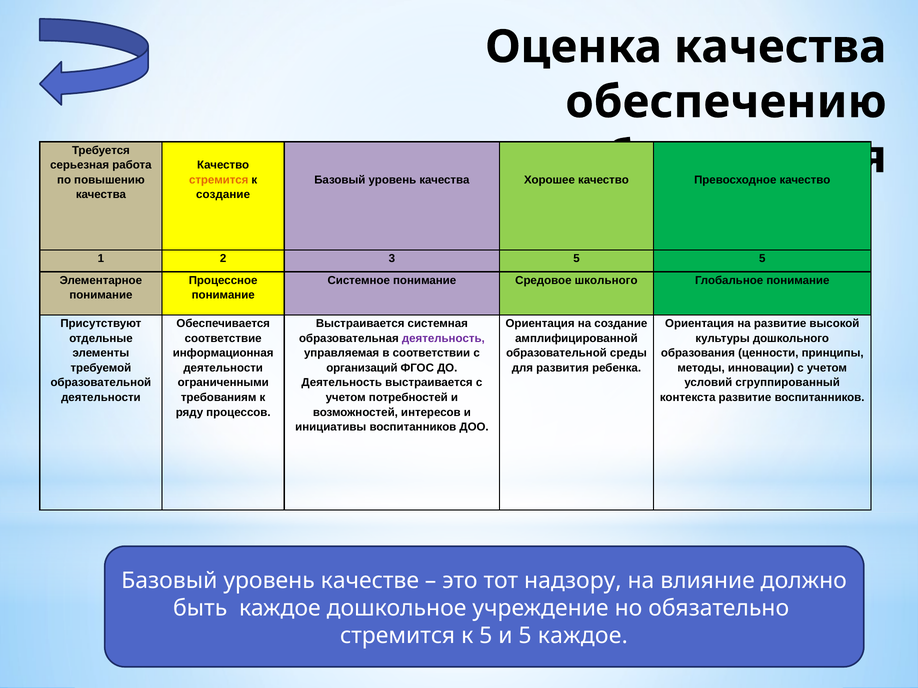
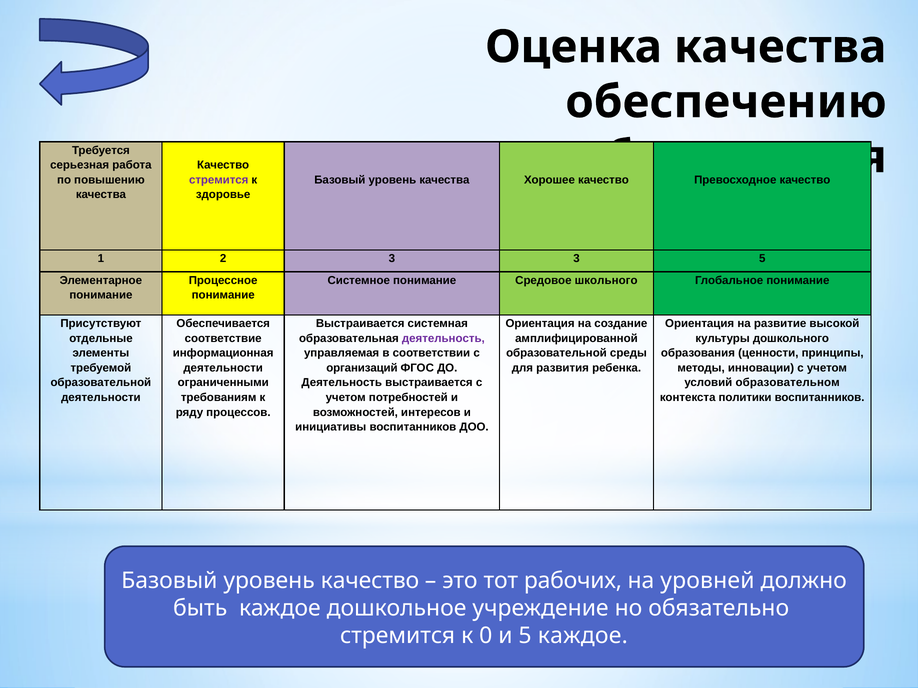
стремится at (219, 180) colour: orange -> purple
создание at (223, 195): создание -> здоровье
3 5: 5 -> 3
сгруппированный: сгруппированный -> образовательном
контекста развитие: развитие -> политики
уровень качестве: качестве -> качество
надзору: надзору -> рабочих
влияние: влияние -> уровней
к 5: 5 -> 0
